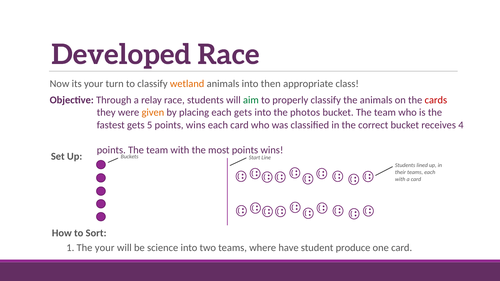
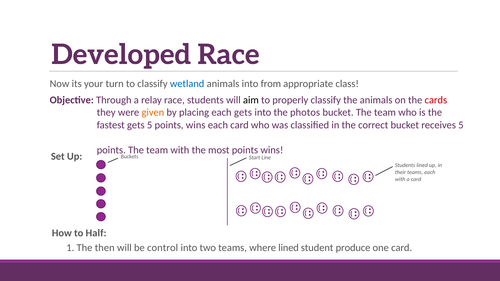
wetland colour: orange -> blue
then: then -> from
aim colour: green -> black
receives 4: 4 -> 5
Sort: Sort -> Half
The your: your -> then
science: science -> control
where have: have -> lined
